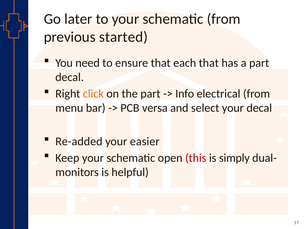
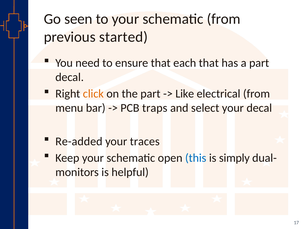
later: later -> seen
Info: Info -> Like
versa: versa -> traps
easier: easier -> traces
this colour: red -> blue
